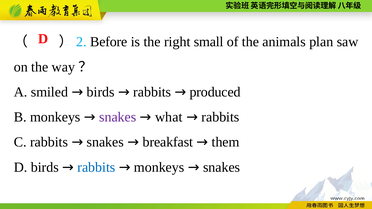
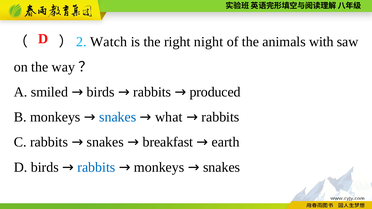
Before: Before -> Watch
small: small -> night
plan: plan -> with
snakes at (118, 117) colour: purple -> blue
them: them -> earth
